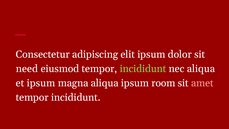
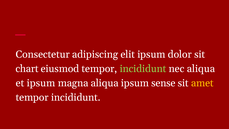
need: need -> chart
room: room -> sense
amet colour: pink -> yellow
